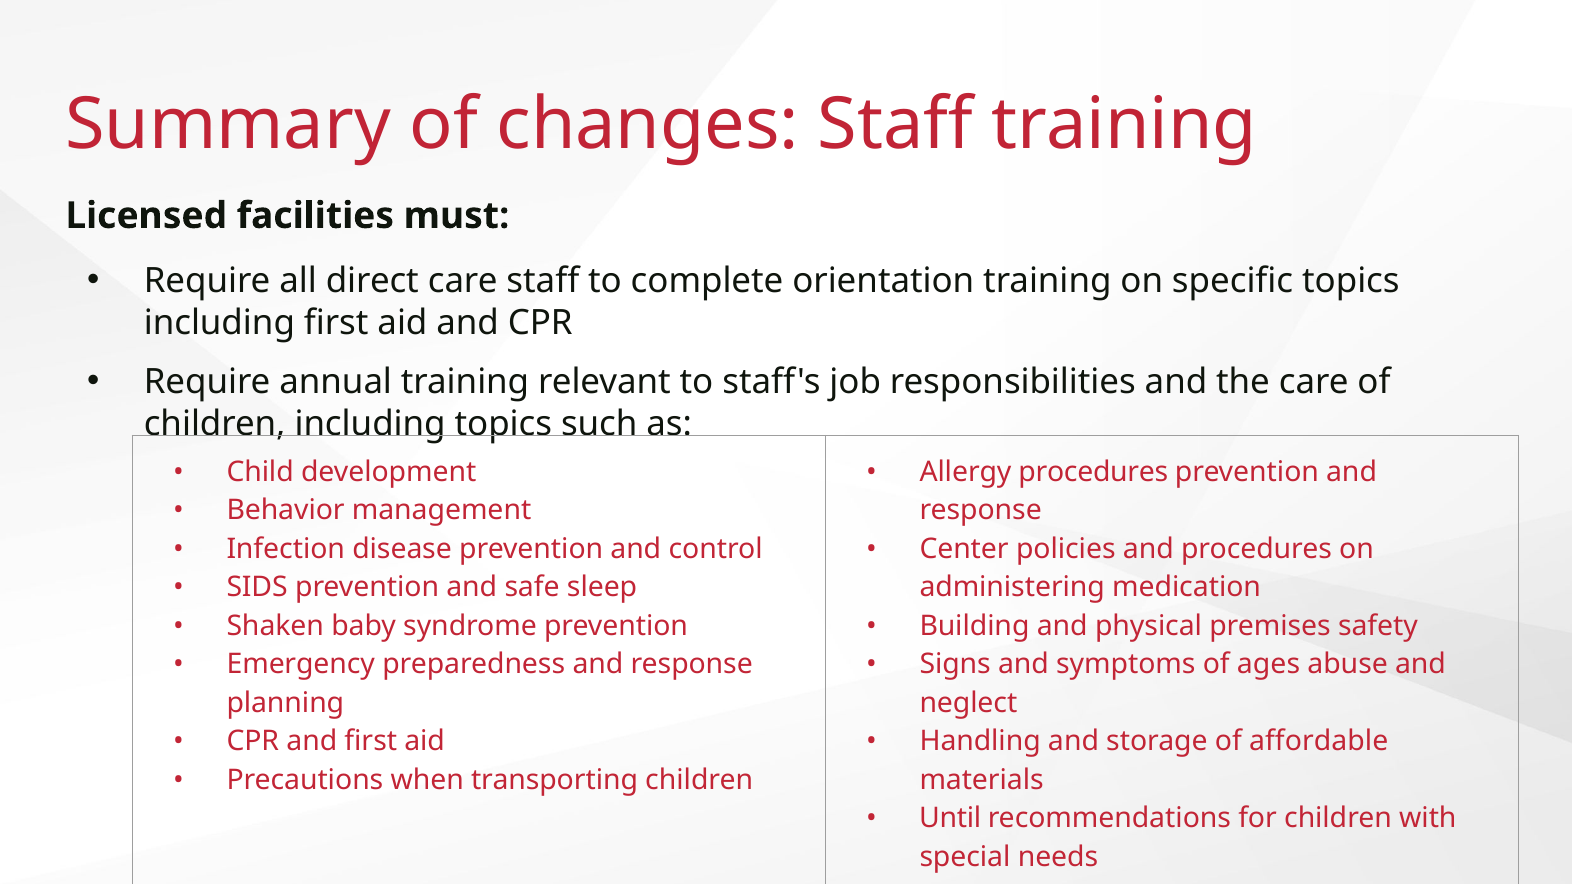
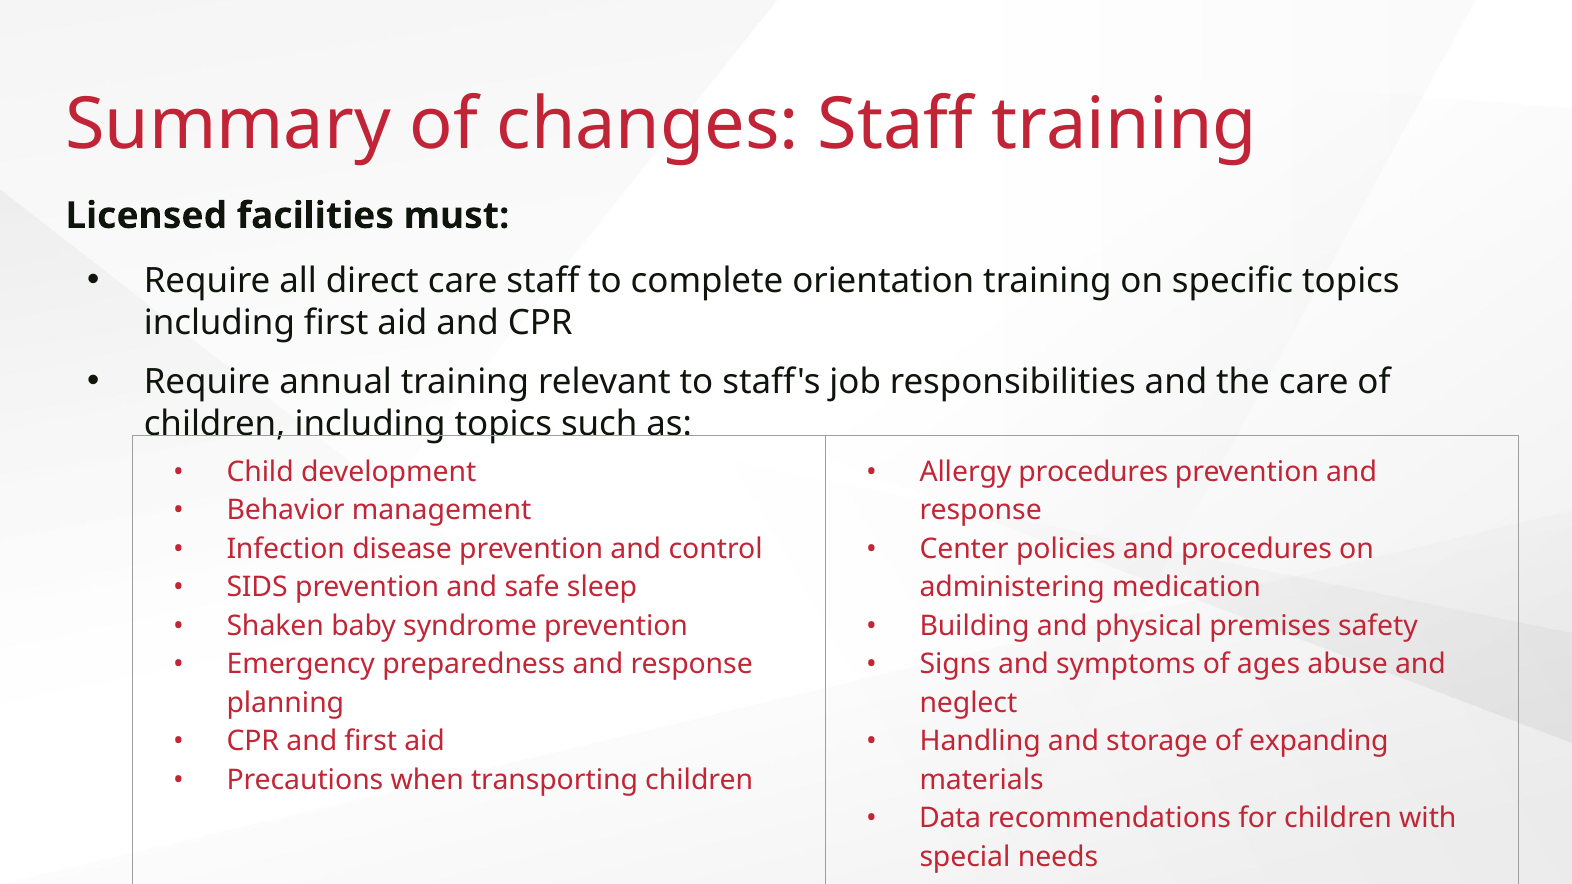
affordable: affordable -> expanding
Until: Until -> Data
